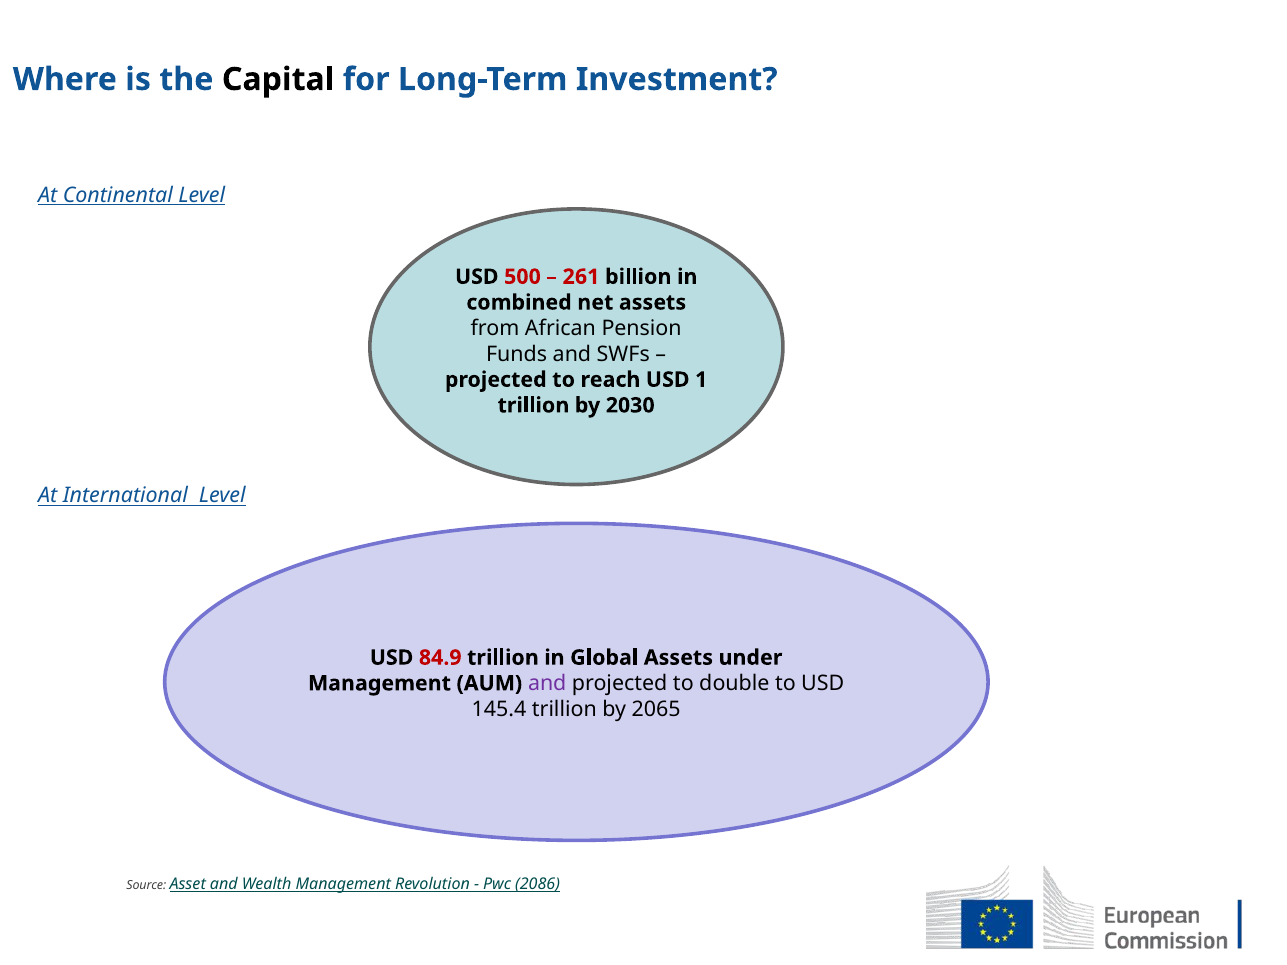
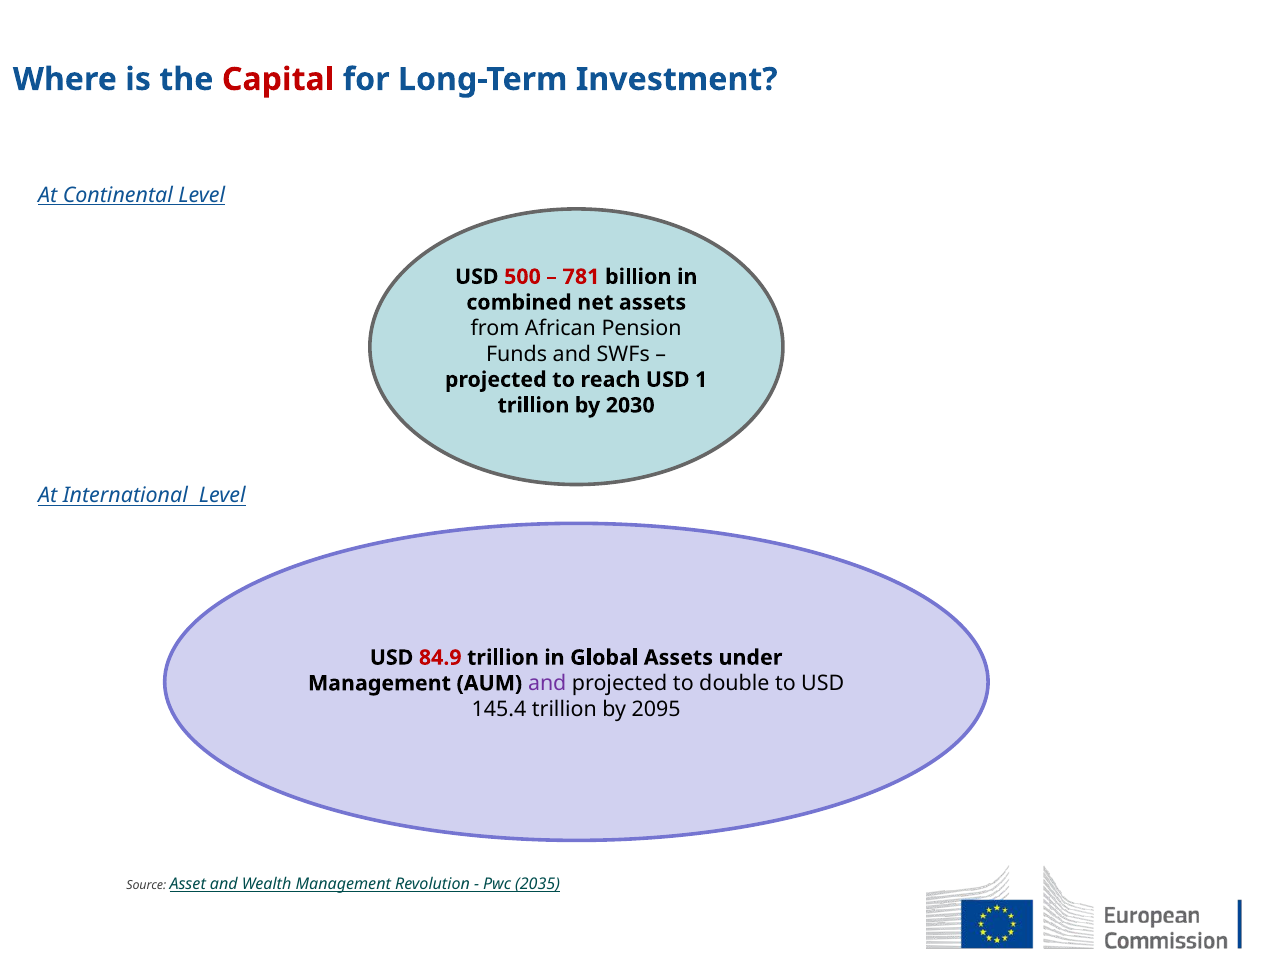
Capital colour: black -> red
261: 261 -> 781
2065: 2065 -> 2095
2086: 2086 -> 2035
